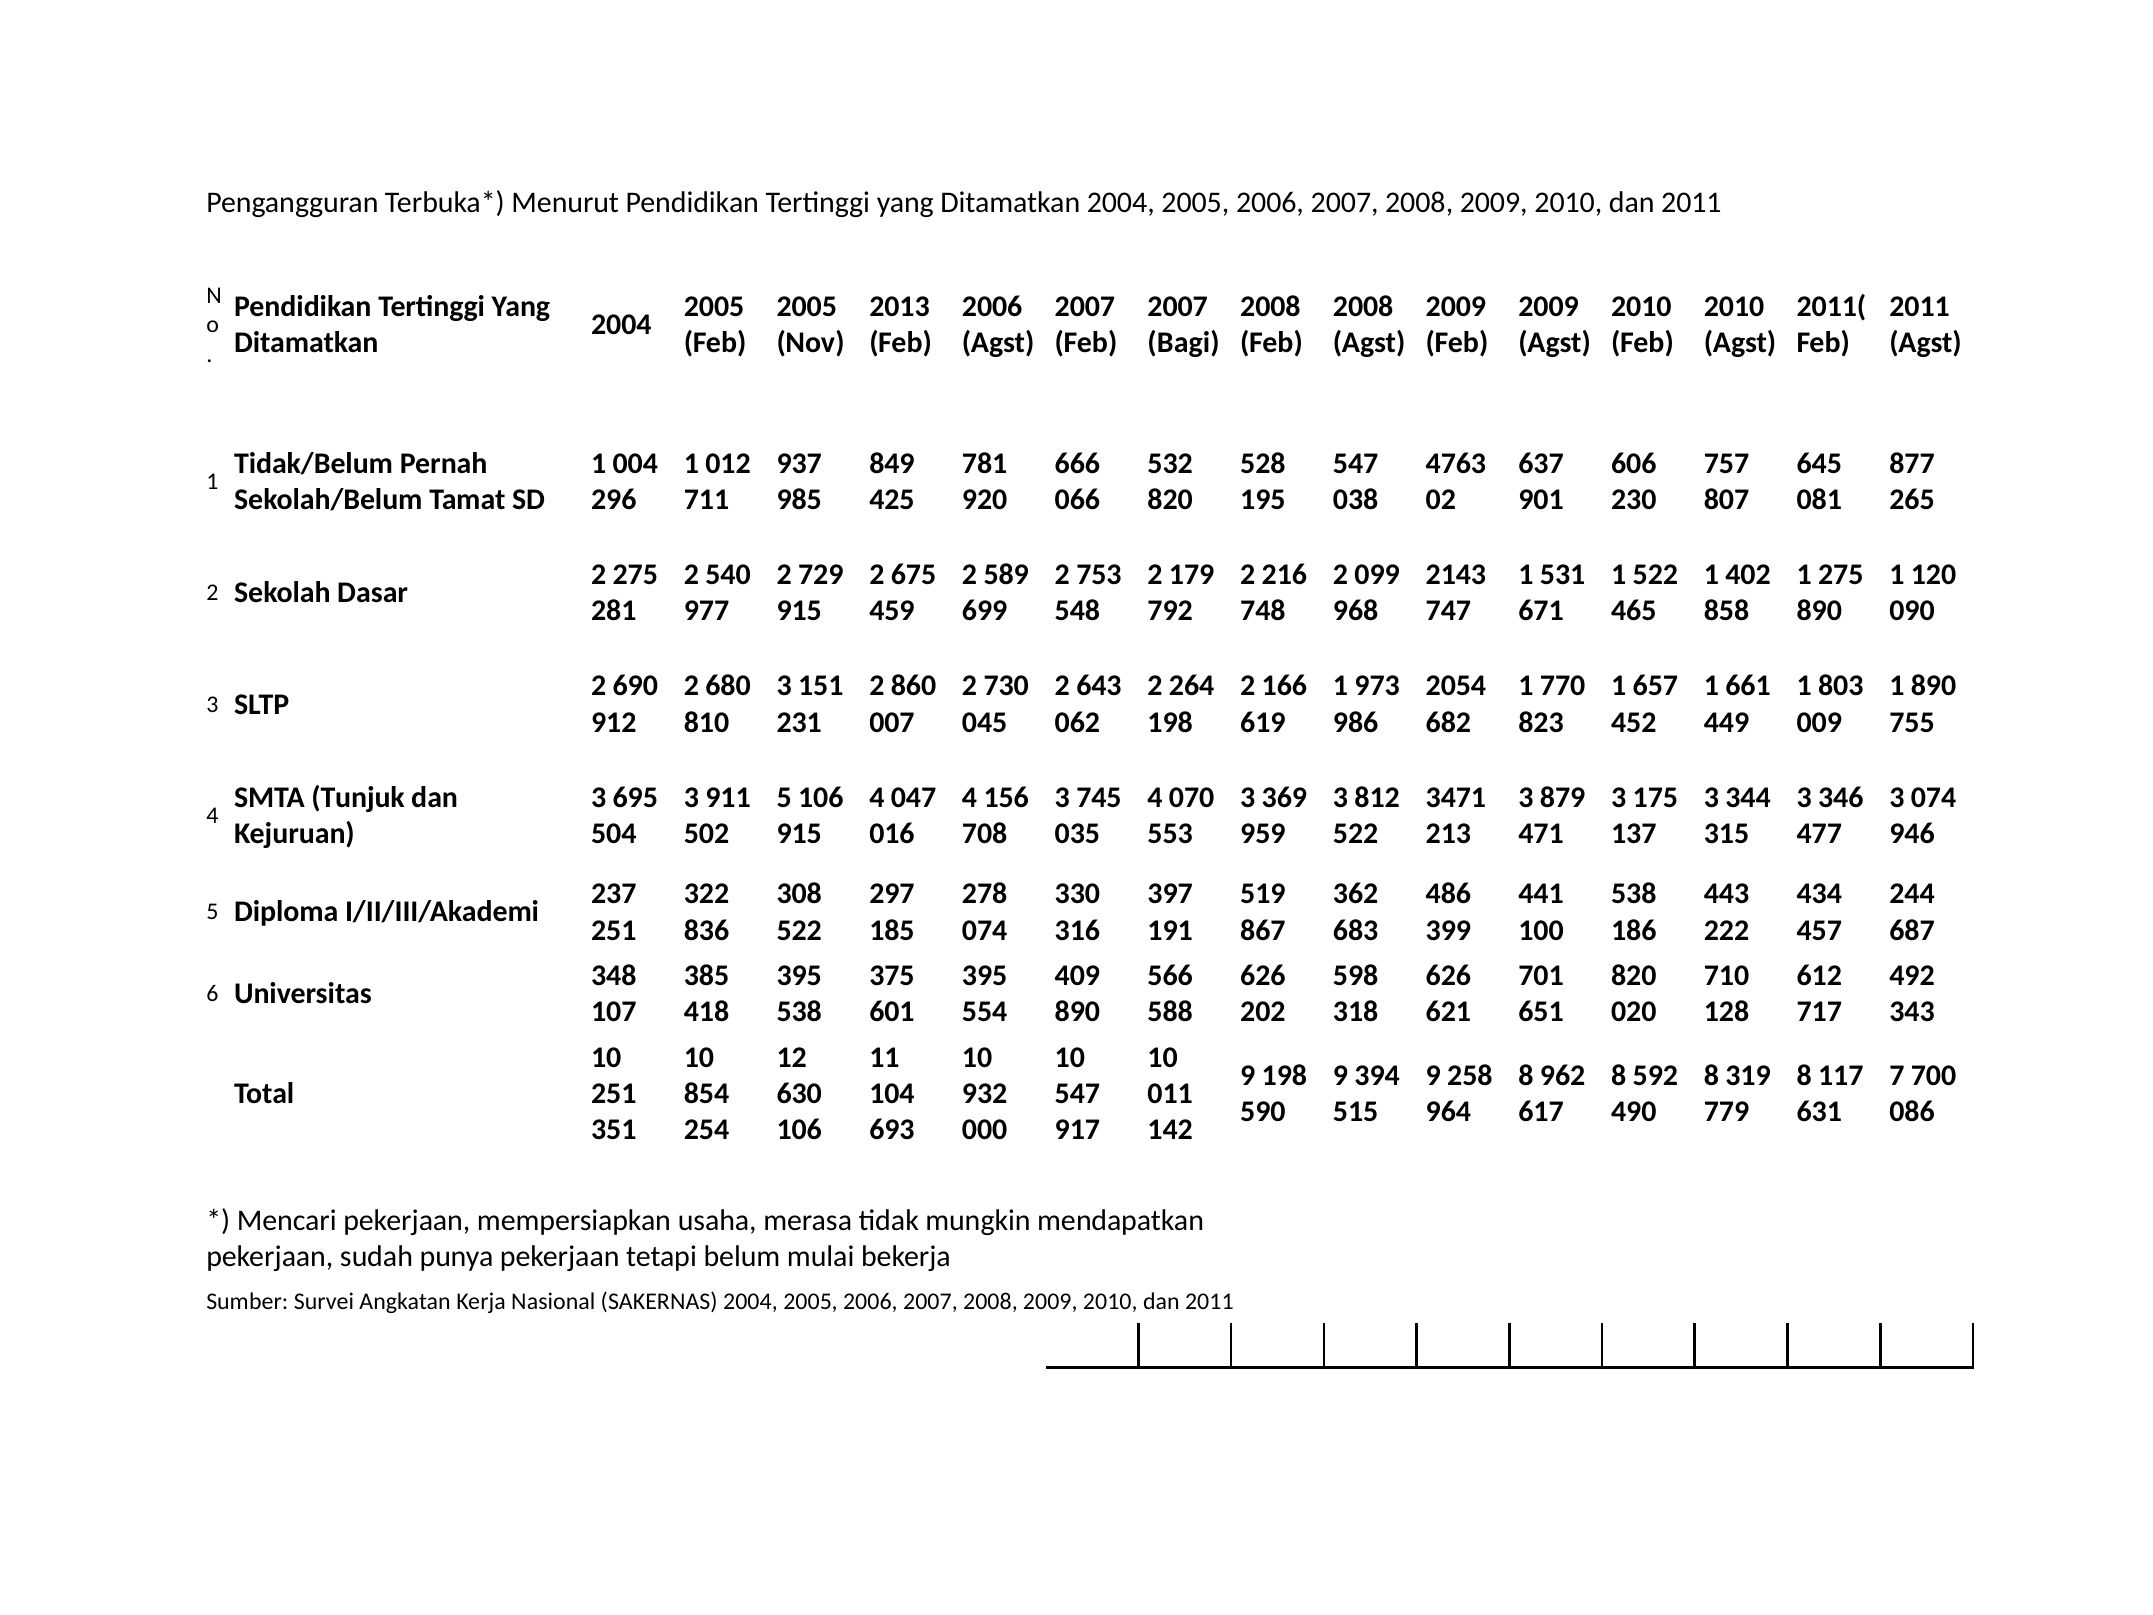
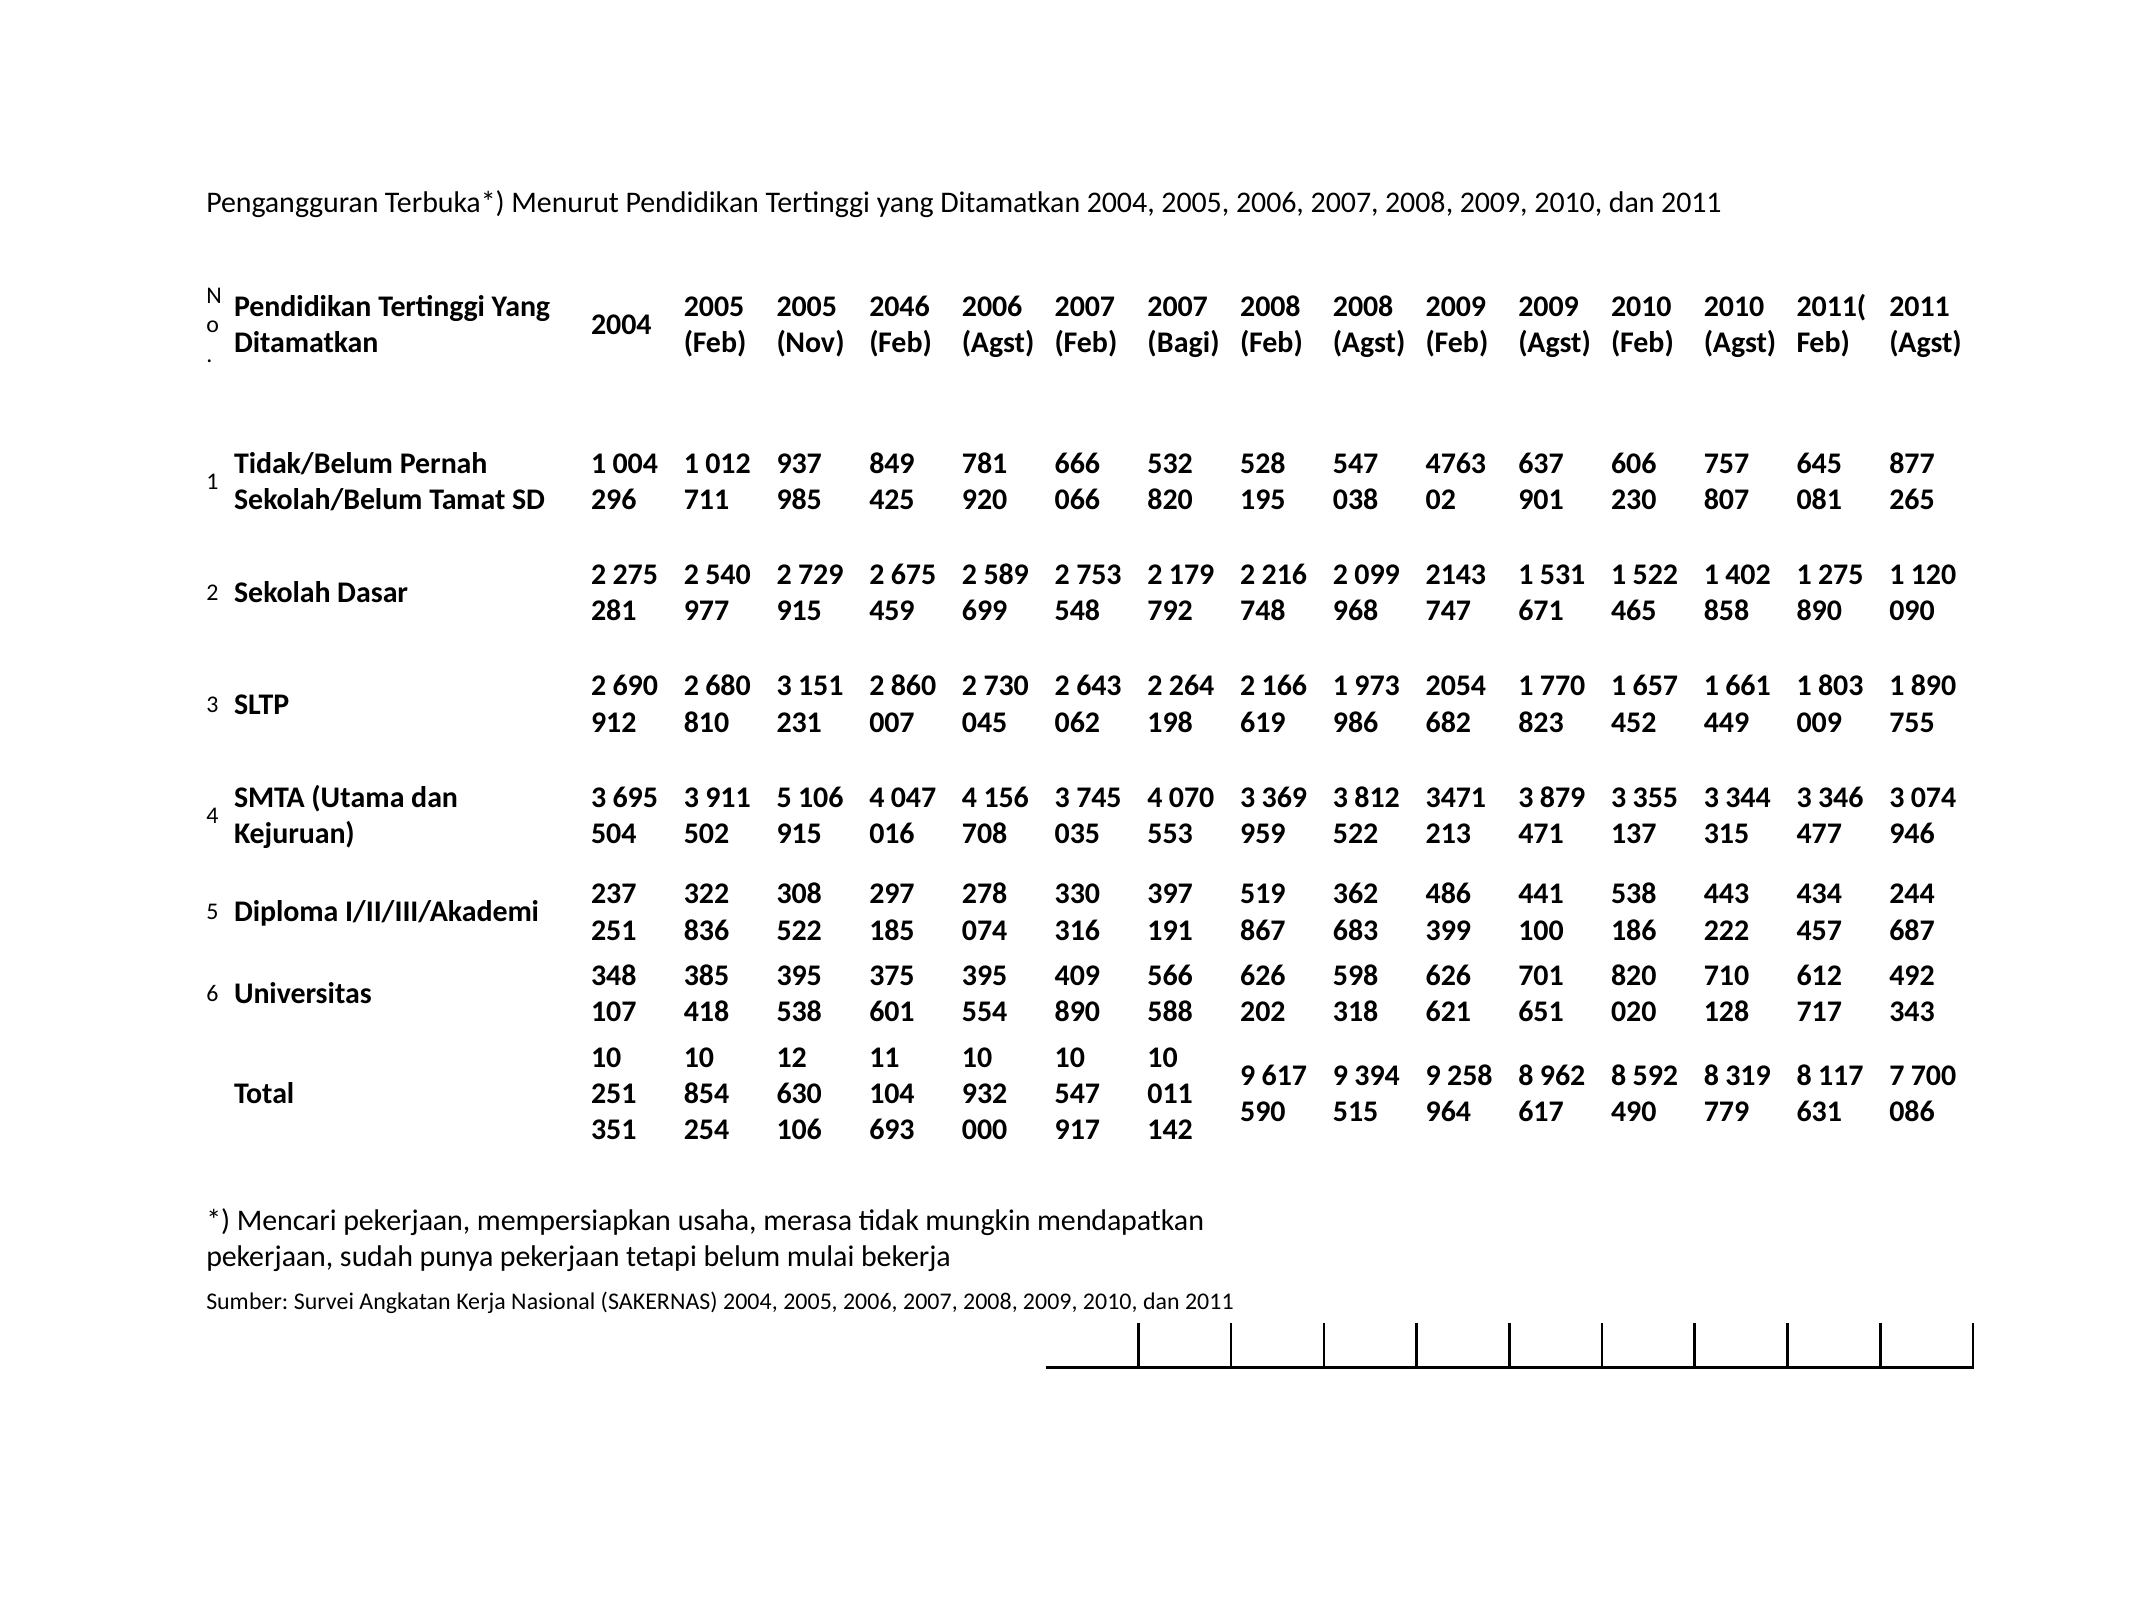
2013: 2013 -> 2046
Tunjuk: Tunjuk -> Utama
175: 175 -> 355
9 198: 198 -> 617
